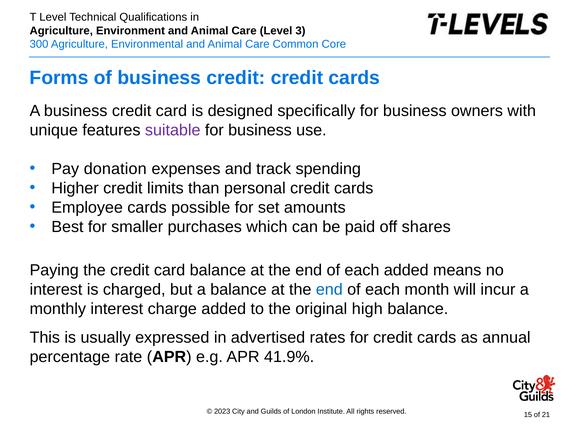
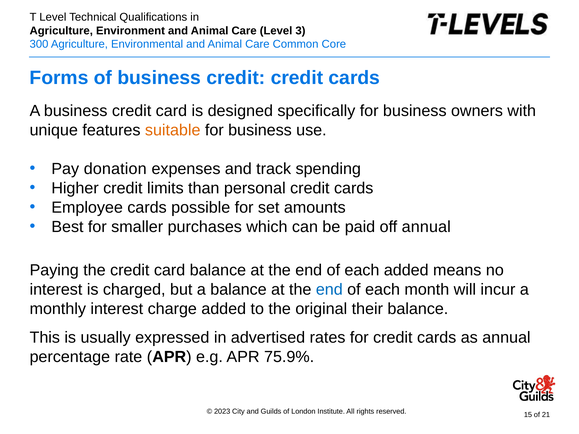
suitable colour: purple -> orange
off shares: shares -> annual
high: high -> their
41.9%: 41.9% -> 75.9%
